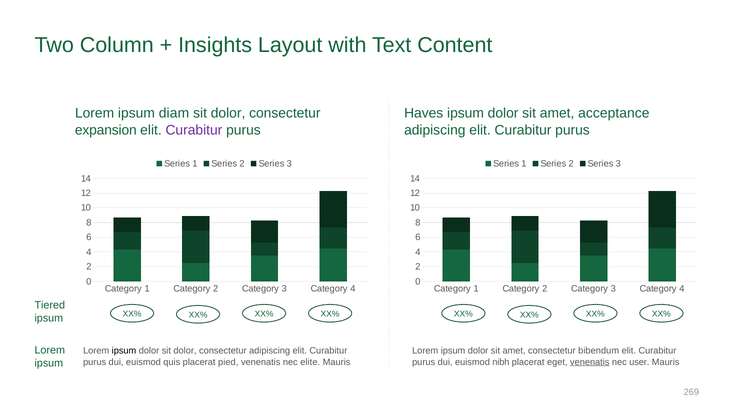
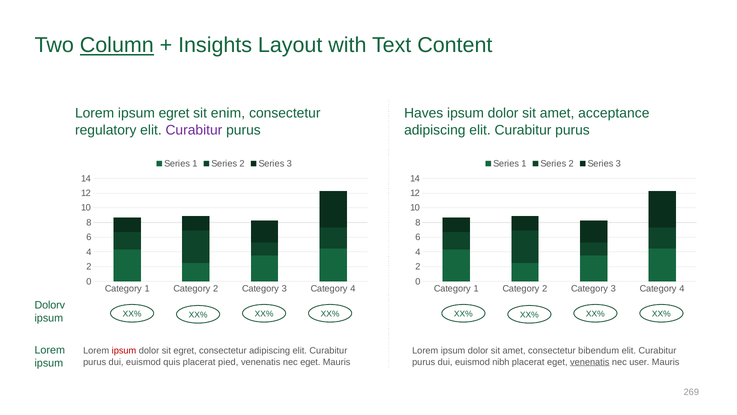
Column underline: none -> present
ipsum diam: diam -> egret
dolor at (228, 113): dolor -> enim
expansion: expansion -> regulatory
Tiered: Tiered -> Dolorv
ipsum at (124, 351) colour: black -> red
dolor sit dolor: dolor -> egret
nec elite: elite -> eget
